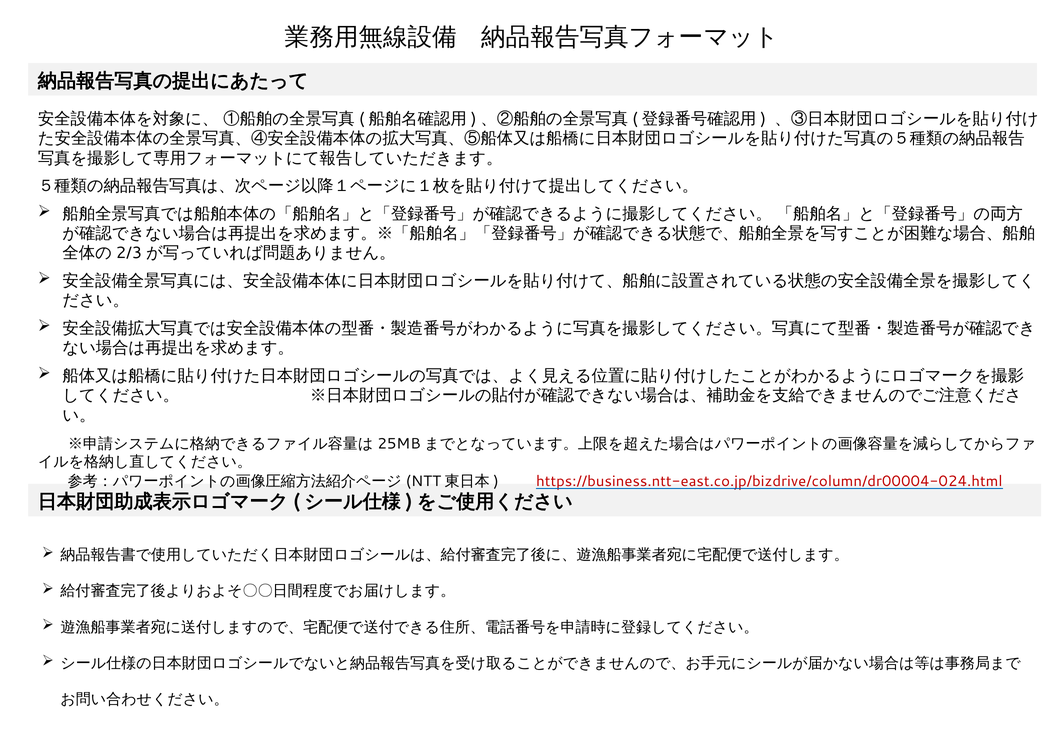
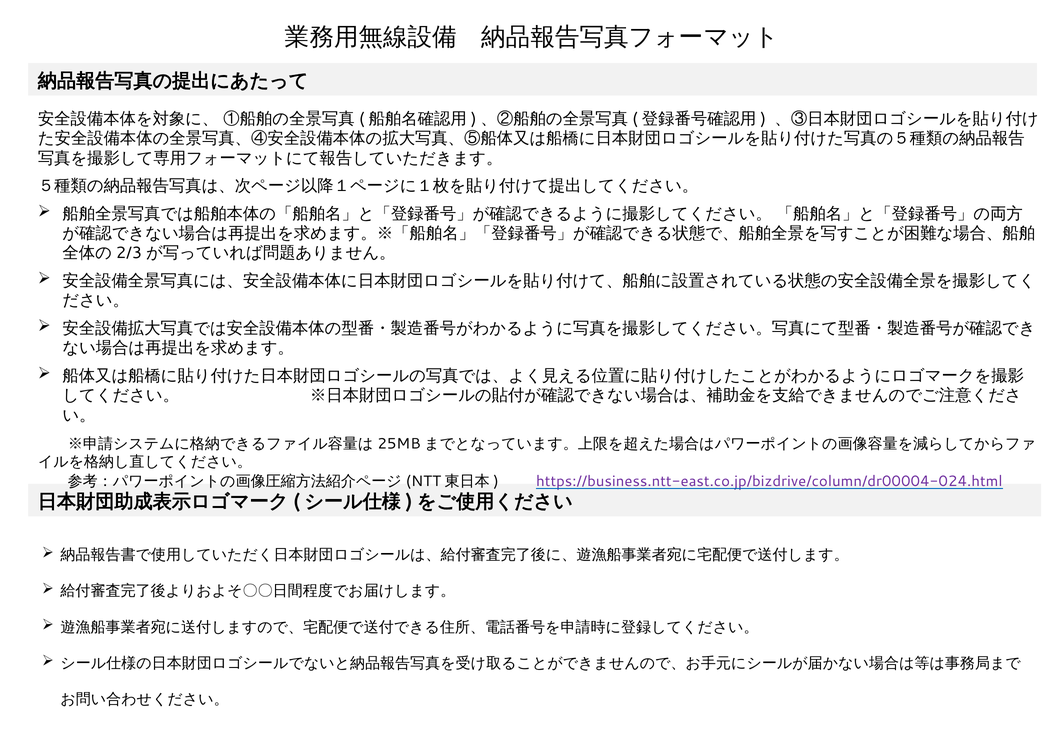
https://business.ntt-east.co.jp/bizdrive/column/dr00004-024.html colour: red -> purple
